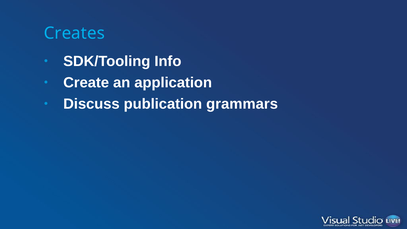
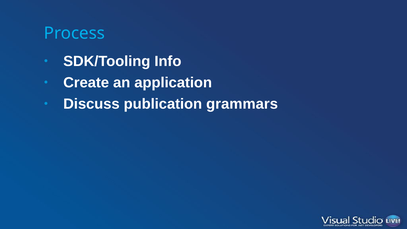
Creates: Creates -> Process
